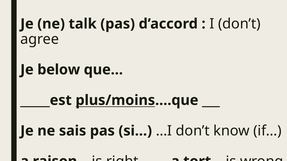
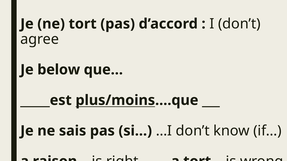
ne talk: talk -> tort
